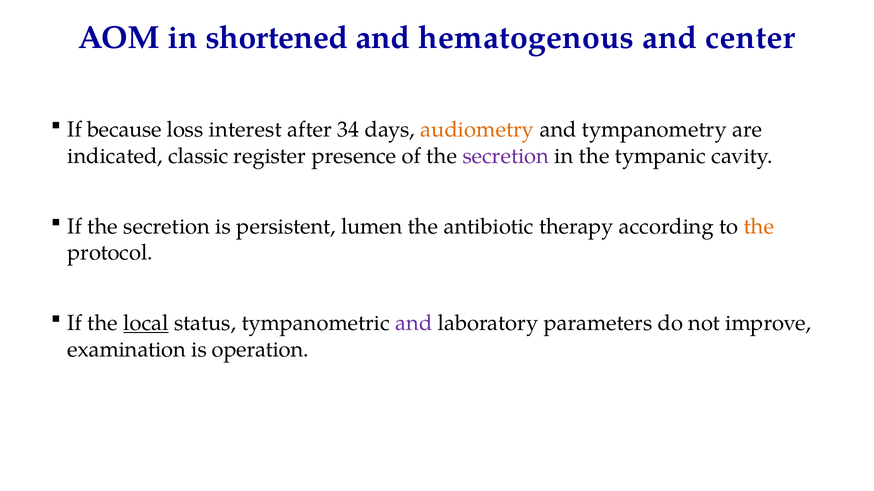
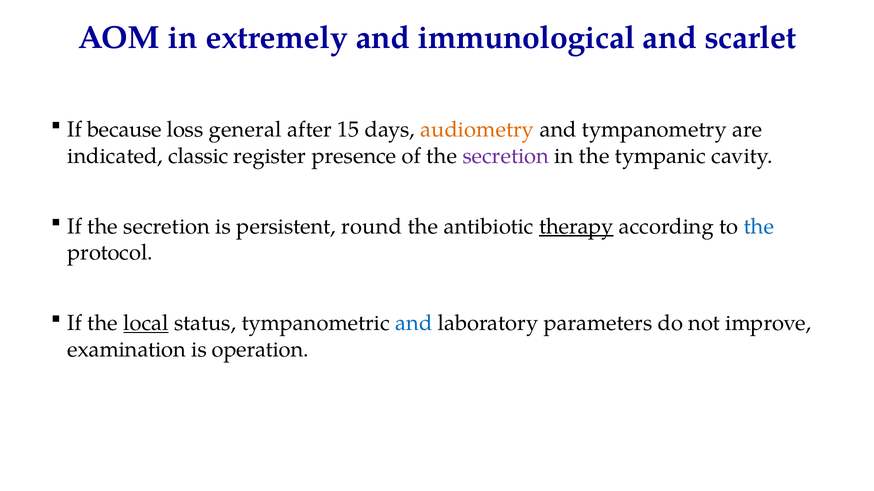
shortened: shortened -> extremely
hematogenous: hematogenous -> immunological
center: center -> scarlet
interest: interest -> general
34: 34 -> 15
lumen: lumen -> round
therapy underline: none -> present
the at (759, 227) colour: orange -> blue
and at (414, 324) colour: purple -> blue
